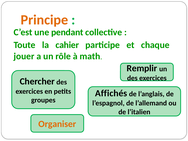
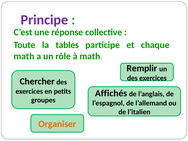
Principe colour: orange -> purple
pendant: pendant -> réponse
cahier: cahier -> tables
jouer at (24, 56): jouer -> math
